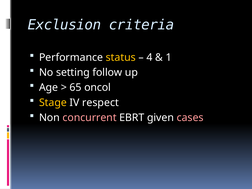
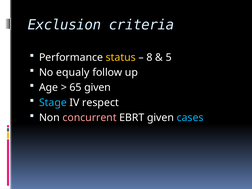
4: 4 -> 8
1: 1 -> 5
setting: setting -> equaly
65 oncol: oncol -> given
Stage colour: yellow -> light blue
cases colour: pink -> light blue
